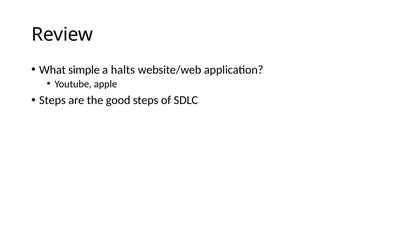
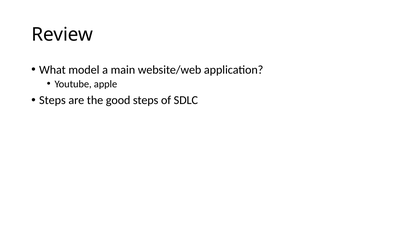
simple: simple -> model
halts: halts -> main
